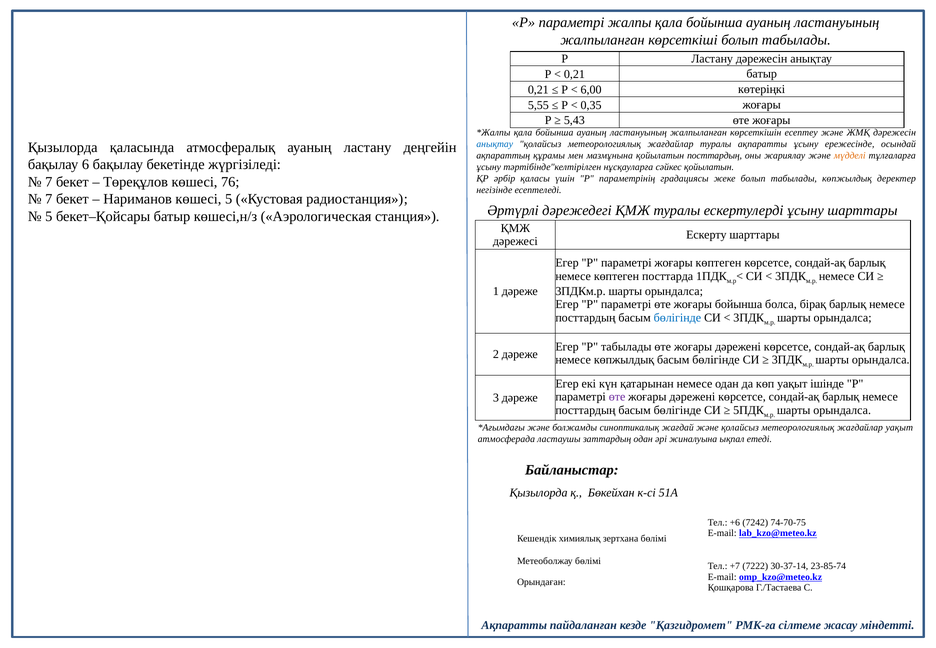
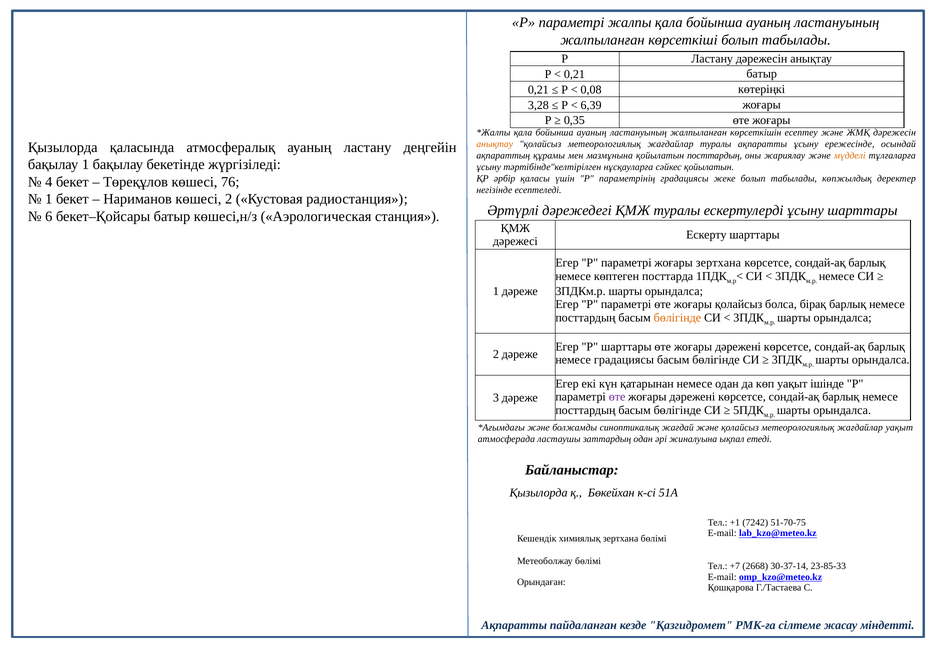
6,00: 6,00 -> 0,08
5,55: 5,55 -> 3,28
0,35: 0,35 -> 6,39
5,43: 5,43 -> 0,35
анықтау at (495, 144) colour: blue -> orange
бақылау 6: 6 -> 1
7 at (49, 182): 7 -> 4
7 at (49, 199): 7 -> 1
көшесі 5: 5 -> 2
5 at (49, 216): 5 -> 6
жоғары көптеген: көптеген -> зертхана
жоғары бойынша: бойынша -> қолайсыз
бөлігінде at (677, 318) colour: blue -> orange
Р табылады: табылады -> шарттары
немесе көпжылдық: көпжылдық -> градациясы
+6: +6 -> +1
74-70-75: 74-70-75 -> 51-70-75
7222: 7222 -> 2668
23-85-74: 23-85-74 -> 23-85-33
